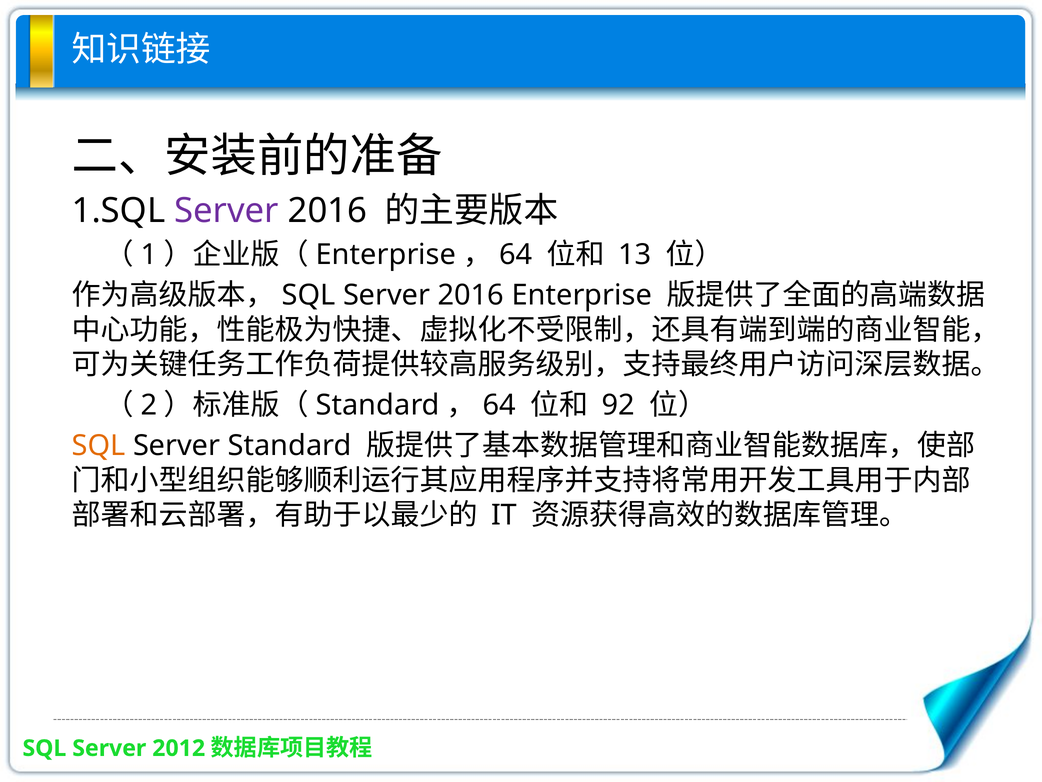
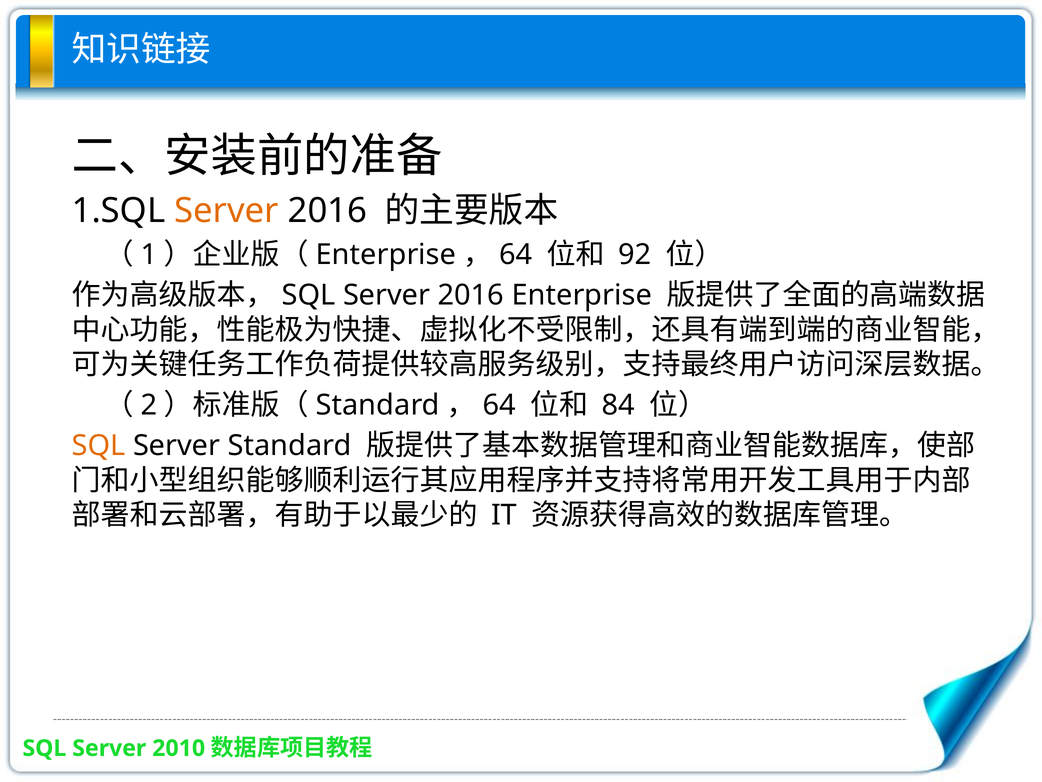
Server at (226, 211) colour: purple -> orange
13: 13 -> 92
92: 92 -> 84
2012: 2012 -> 2010
